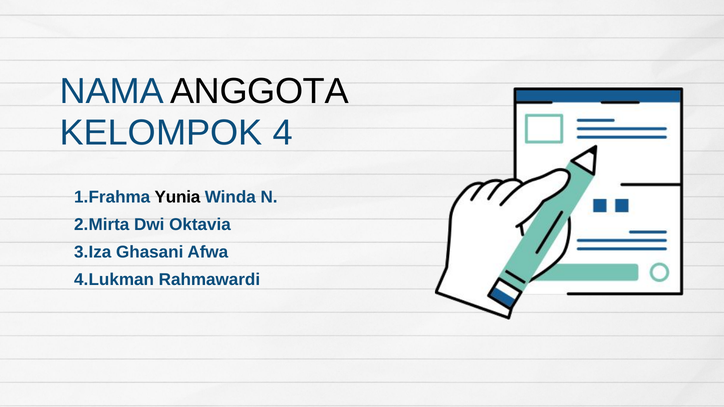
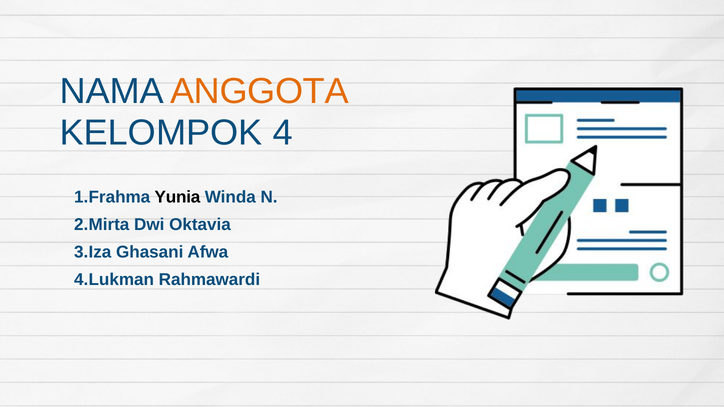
ANGGOTA colour: black -> orange
